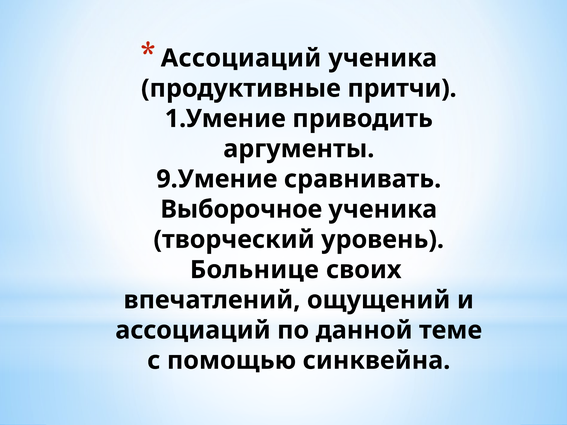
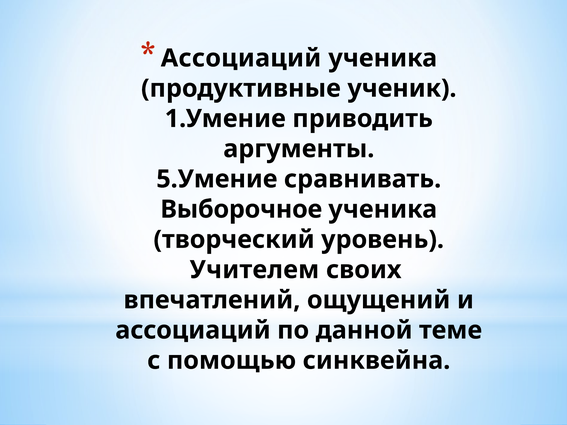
притчи: притчи -> ученик
9.Умение: 9.Умение -> 5.Умение
Больнице: Больнице -> Учителем
